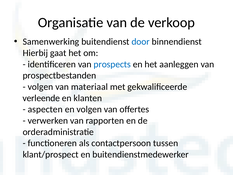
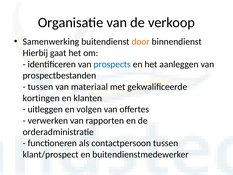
door colour: blue -> orange
volgen at (40, 87): volgen -> tussen
verleende: verleende -> kortingen
aspecten: aspecten -> uitleggen
